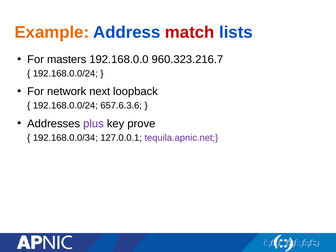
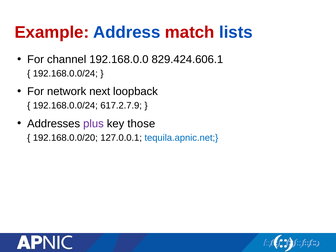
Example colour: orange -> red
masters: masters -> channel
960.323.216.7: 960.323.216.7 -> 829.424.606.1
657.6.3.6: 657.6.3.6 -> 617.2.7.9
prove: prove -> those
192.168.0.0/34: 192.168.0.0/34 -> 192.168.0.0/20
tequila.apnic.net colour: purple -> blue
